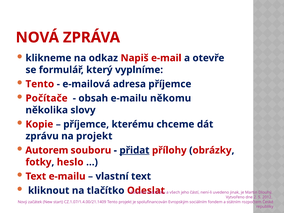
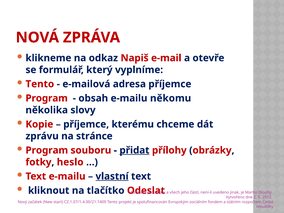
Počítače at (47, 98): Počítače -> Program
na projekt: projekt -> stránce
Autorem at (47, 150): Autorem -> Program
vlastní underline: none -> present
